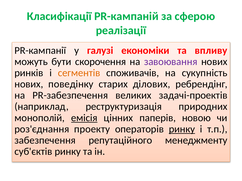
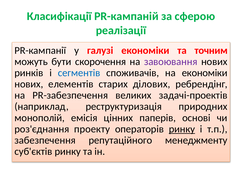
впливу: впливу -> точним
сегментів colour: orange -> blue
на сукупність: сукупність -> економіки
поведінку: поведінку -> елементів
емісія underline: present -> none
новою: новою -> основі
